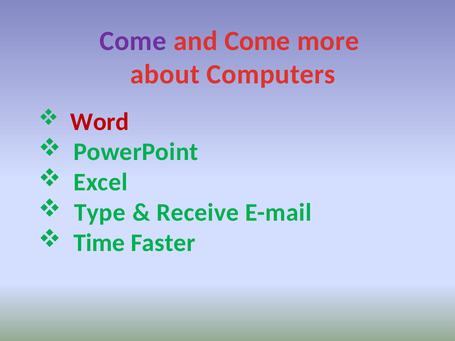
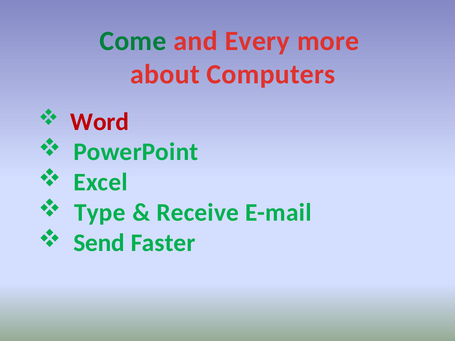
Come at (133, 41) colour: purple -> green
and Come: Come -> Every
Time: Time -> Send
